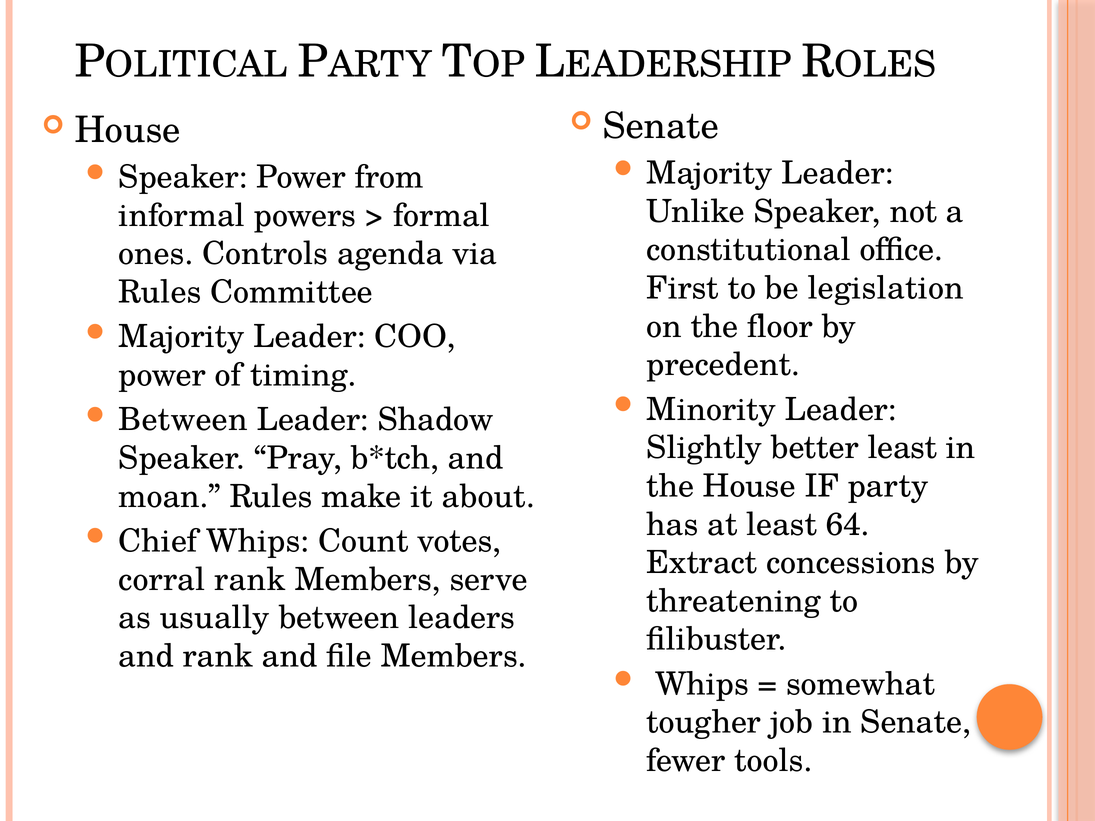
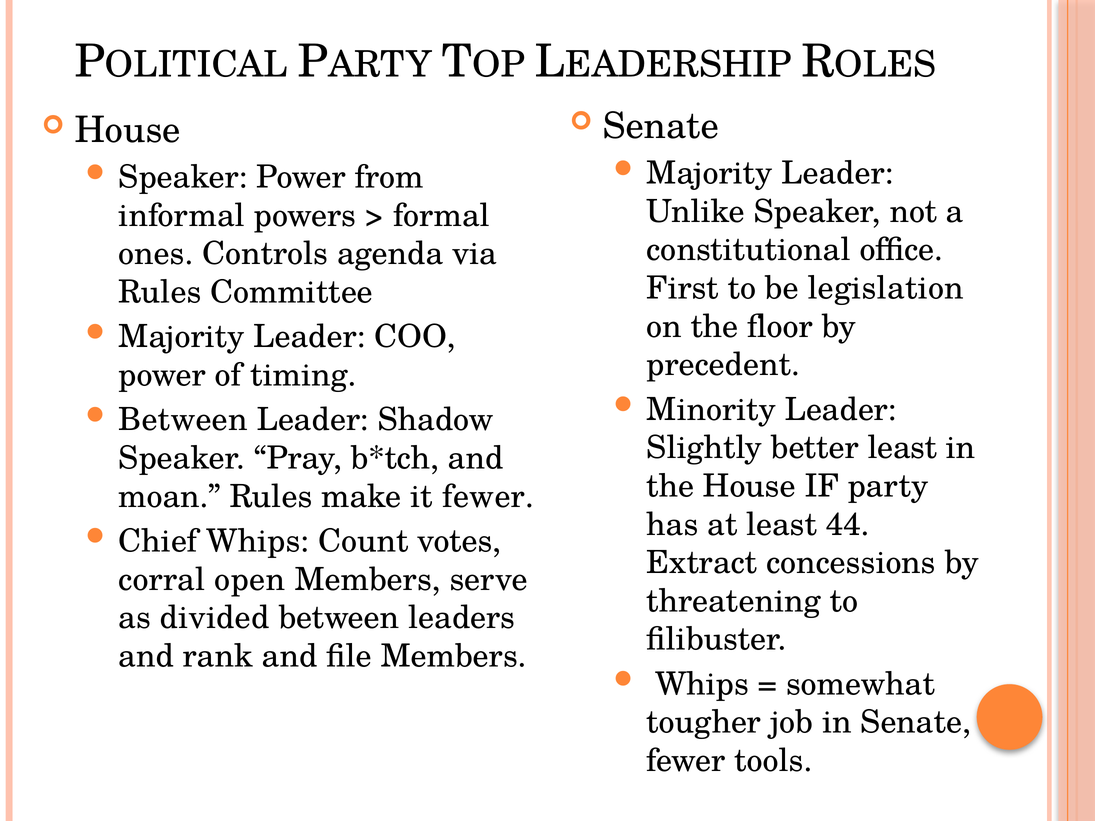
it about: about -> fewer
64: 64 -> 44
corral rank: rank -> open
usually: usually -> divided
